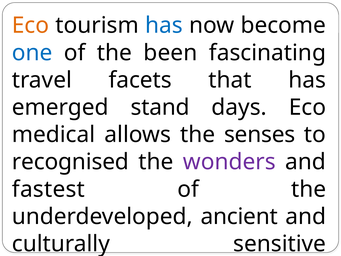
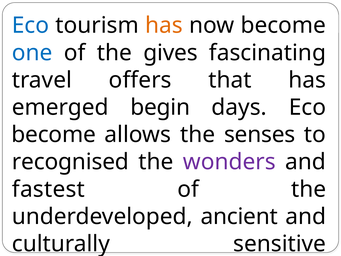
Eco at (31, 25) colour: orange -> blue
has at (164, 25) colour: blue -> orange
been: been -> gives
facets: facets -> offers
stand: stand -> begin
medical at (54, 135): medical -> become
